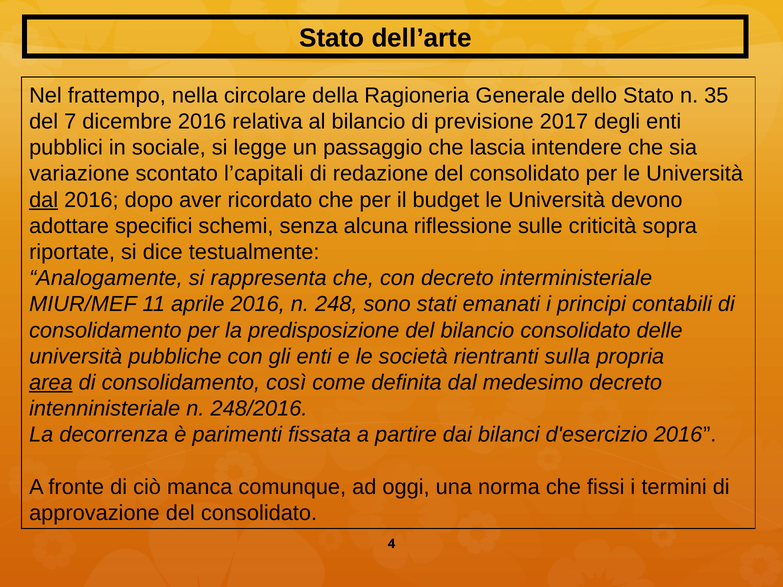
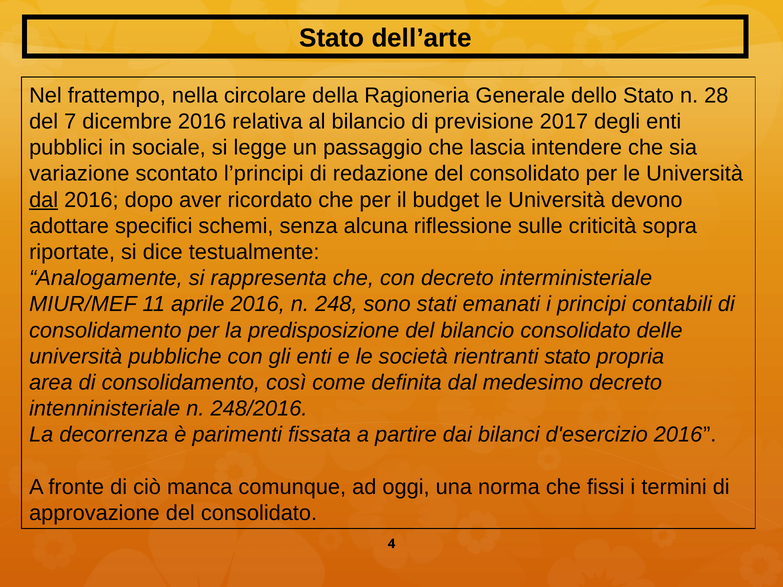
35: 35 -> 28
l’capitali: l’capitali -> l’principi
rientranti sulla: sulla -> stato
area underline: present -> none
